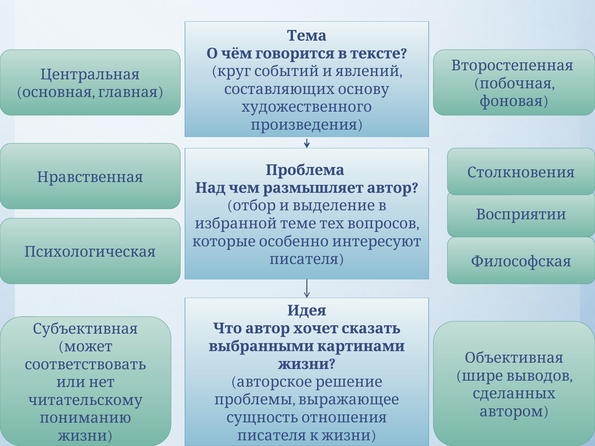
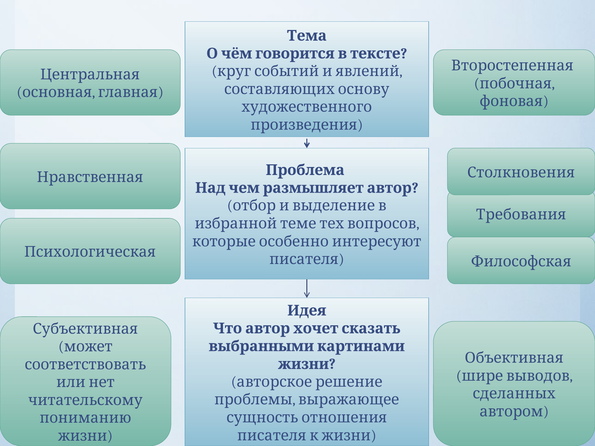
Восприятии: Восприятии -> Требования
